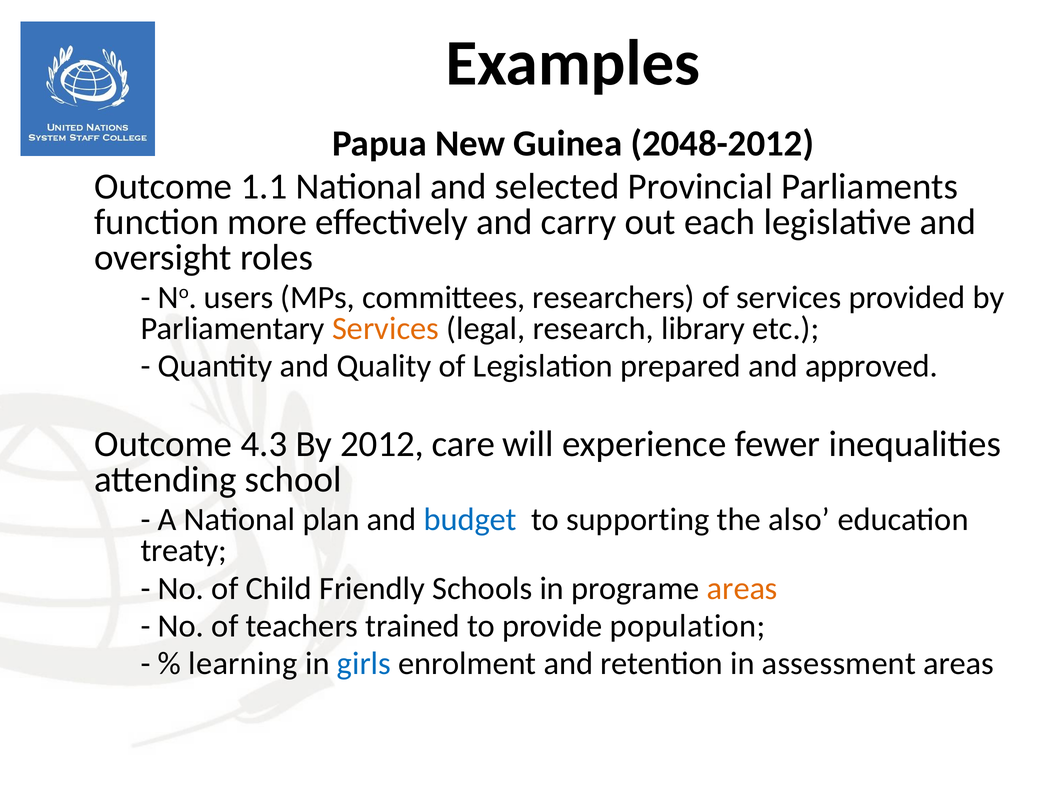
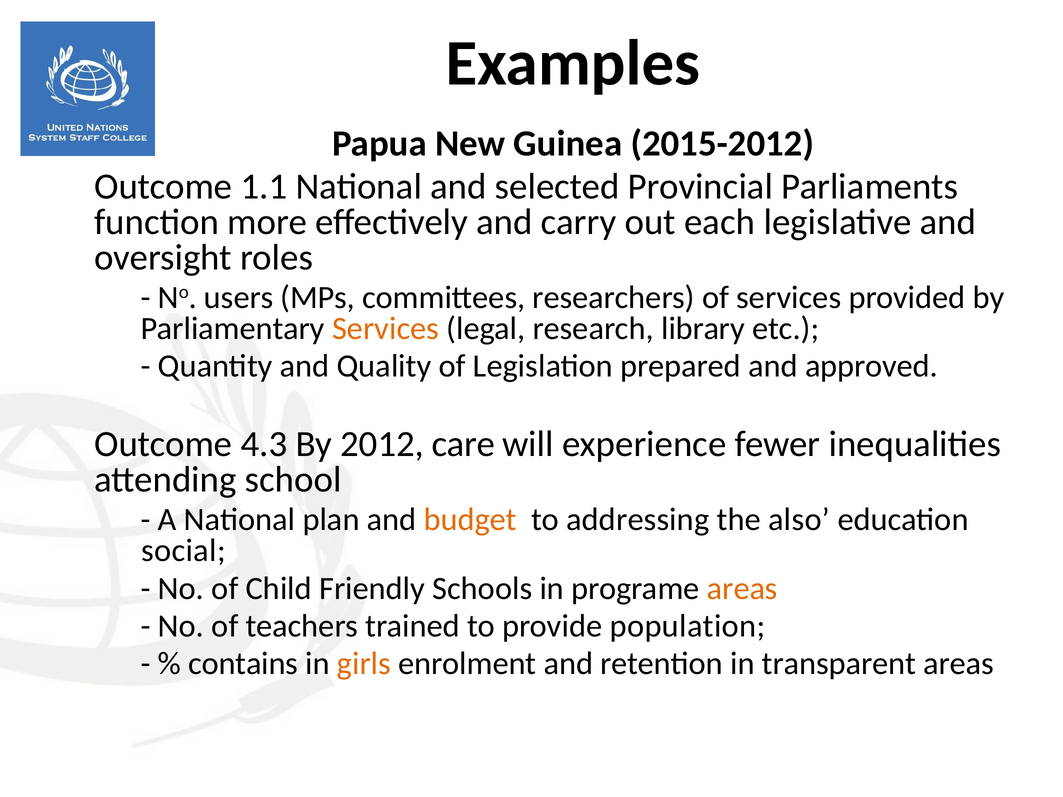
2048-2012: 2048-2012 -> 2015-2012
budget colour: blue -> orange
supporting: supporting -> addressing
treaty: treaty -> social
learning: learning -> contains
girls colour: blue -> orange
assessment: assessment -> transparent
